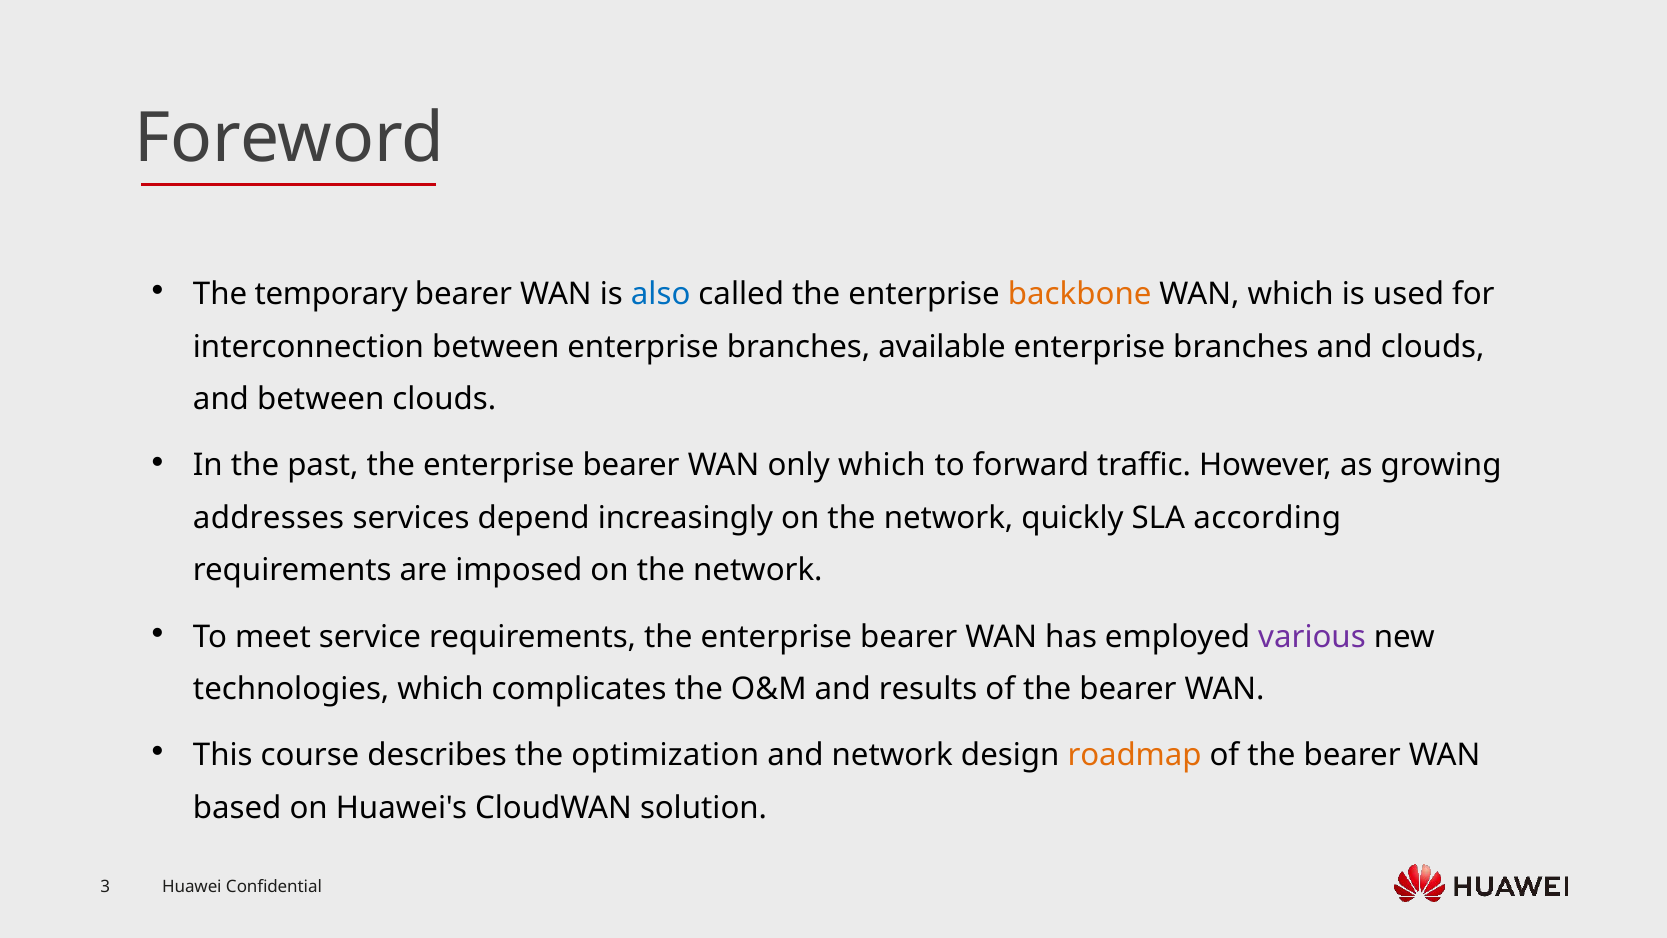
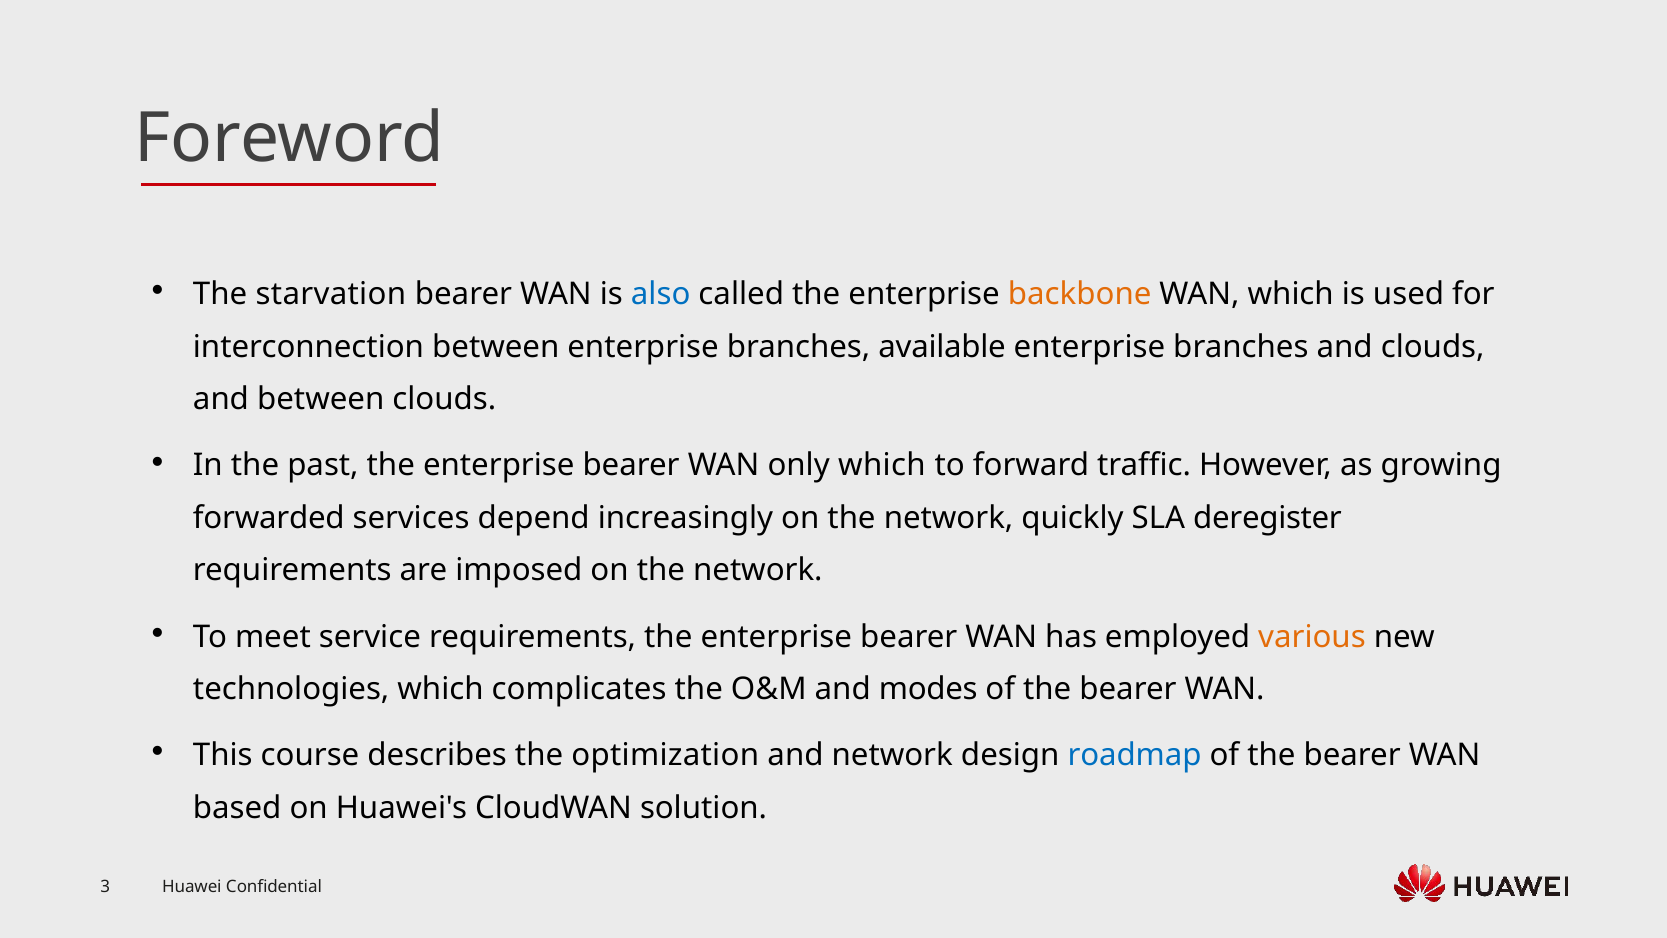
temporary: temporary -> starvation
addresses: addresses -> forwarded
according: according -> deregister
various colour: purple -> orange
results: results -> modes
roadmap colour: orange -> blue
